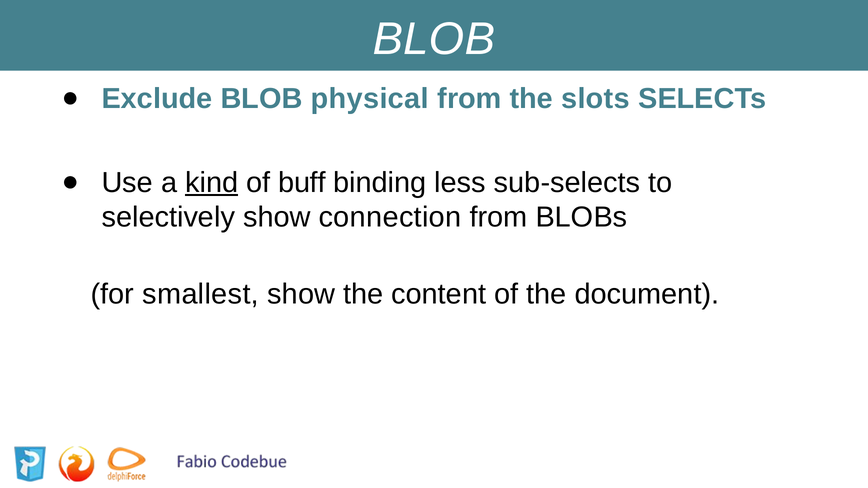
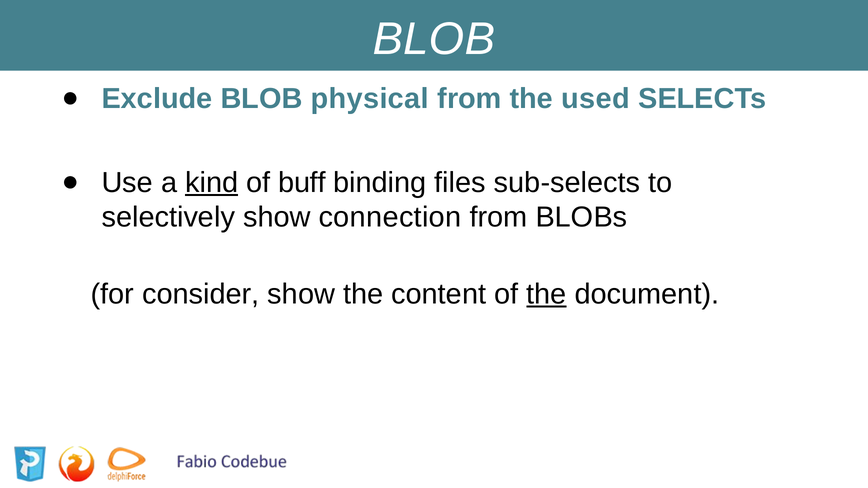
slots: slots -> used
less: less -> files
smallest: smallest -> consider
the at (546, 294) underline: none -> present
